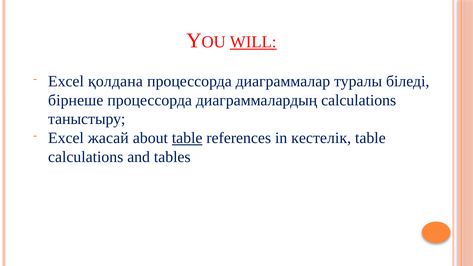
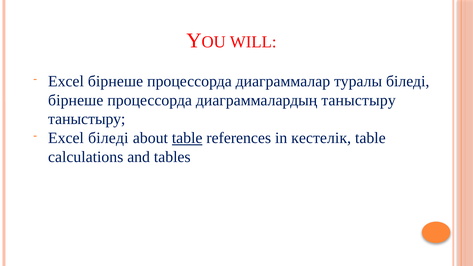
WILL underline: present -> none
Exсel қолдана: қолдана -> бірнеше
диаграммалардың calculations: calculations -> таныстыру
Exсel жасай: жасай -> біледі
